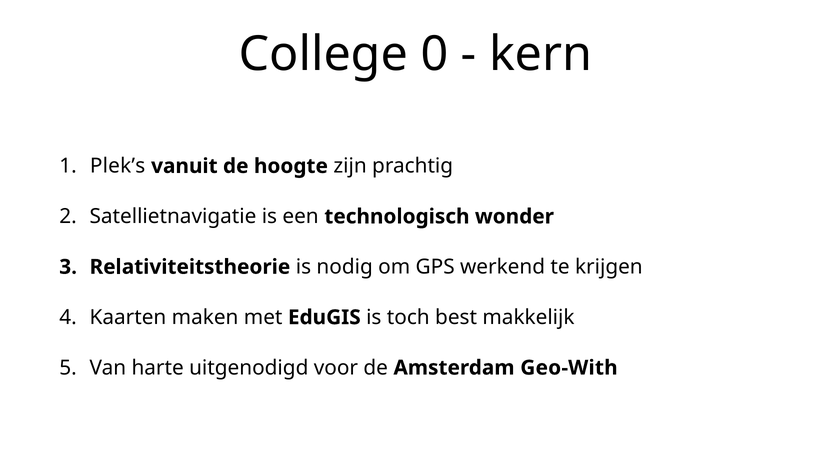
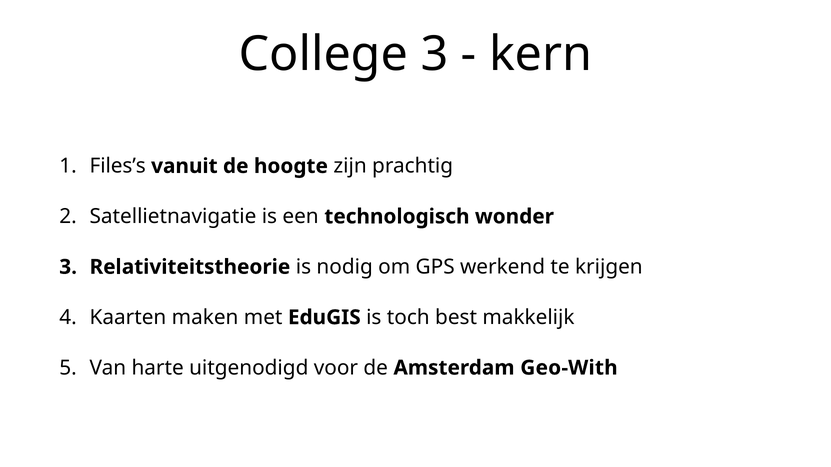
College 0: 0 -> 3
Plek’s: Plek’s -> Files’s
